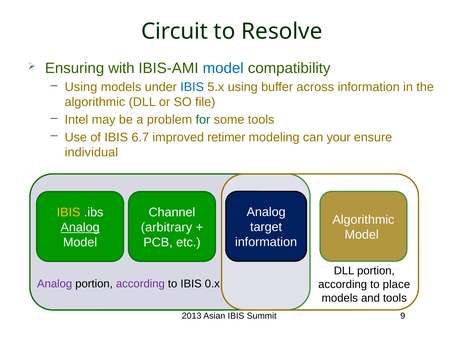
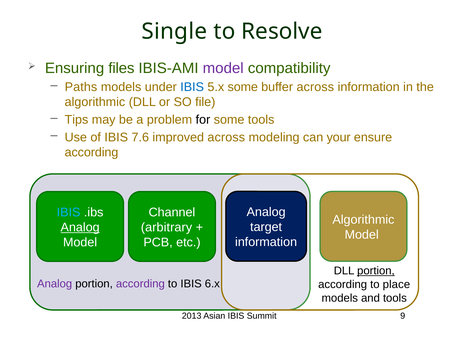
Circuit: Circuit -> Single
with: with -> files
model at (223, 68) colour: blue -> purple
Using at (81, 87): Using -> Paths
5.x using: using -> some
Intel: Intel -> Tips
for colour: green -> black
6.7: 6.7 -> 7.6
improved retimer: retimer -> across
individual at (91, 152): individual -> according
IBIS at (69, 212) colour: yellow -> light blue
portion at (376, 271) underline: none -> present
0.x: 0.x -> 6.x
